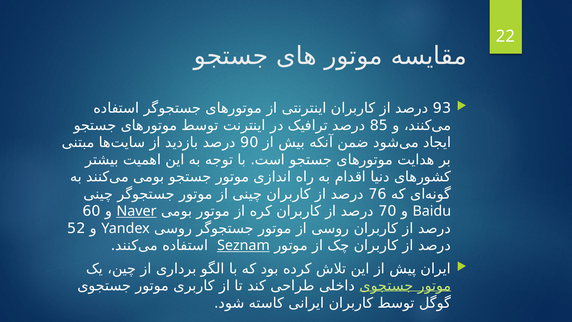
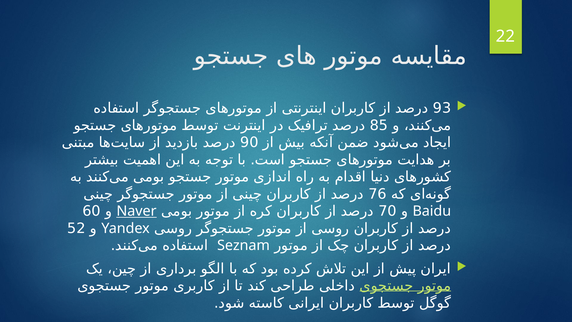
Seznam underline: present -> none
